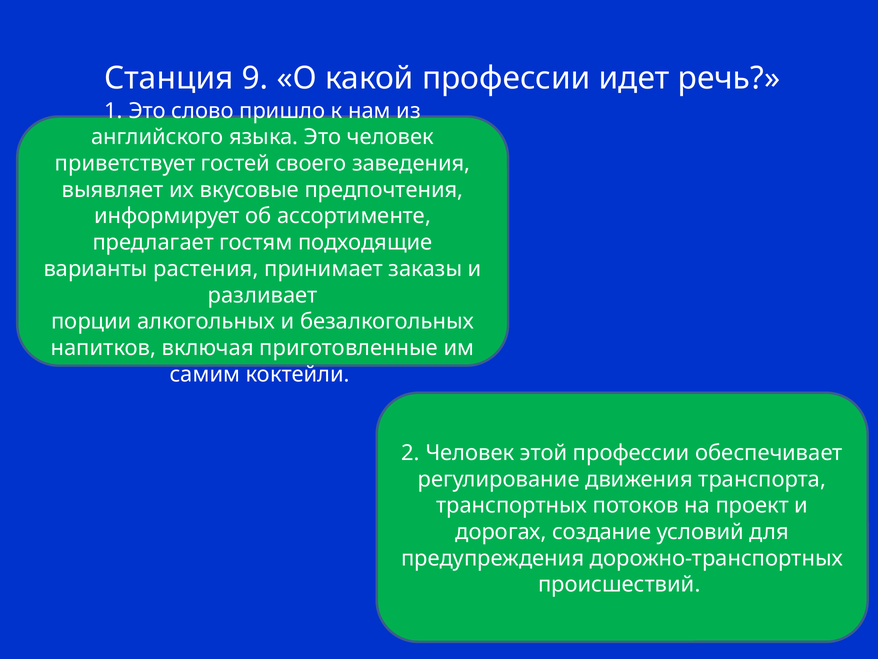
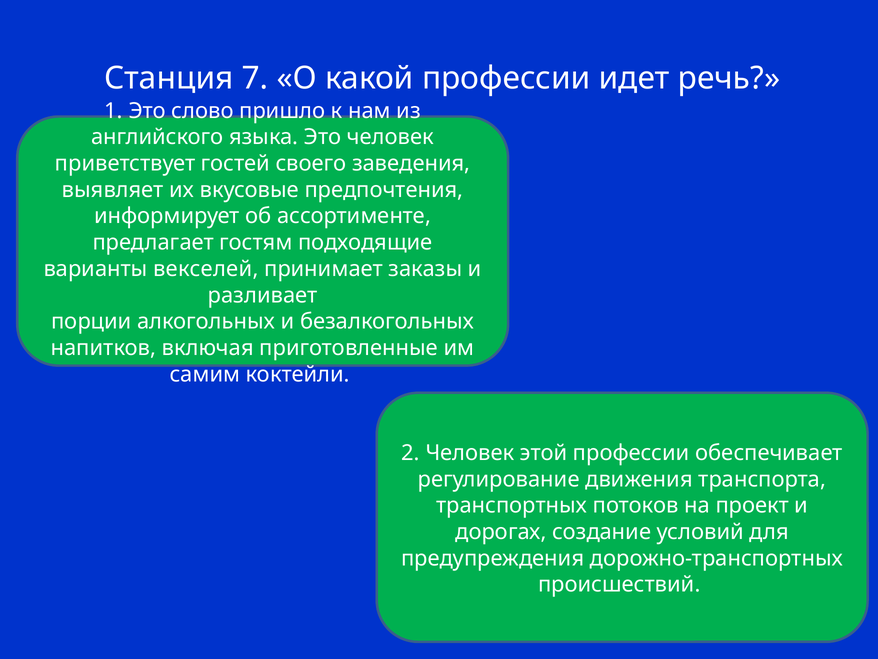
9: 9 -> 7
растения: растения -> векселей
